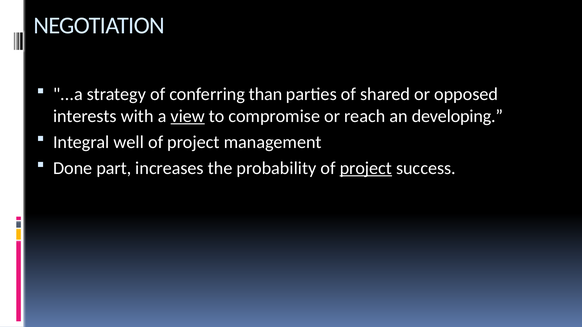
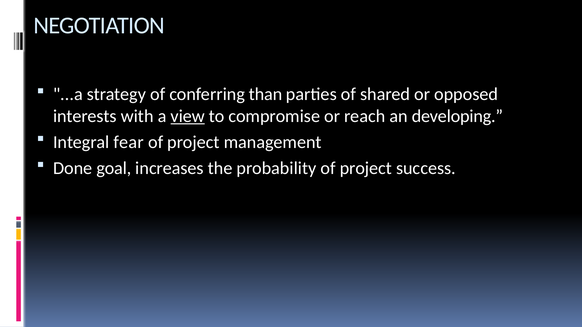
well: well -> fear
part: part -> goal
project at (366, 168) underline: present -> none
